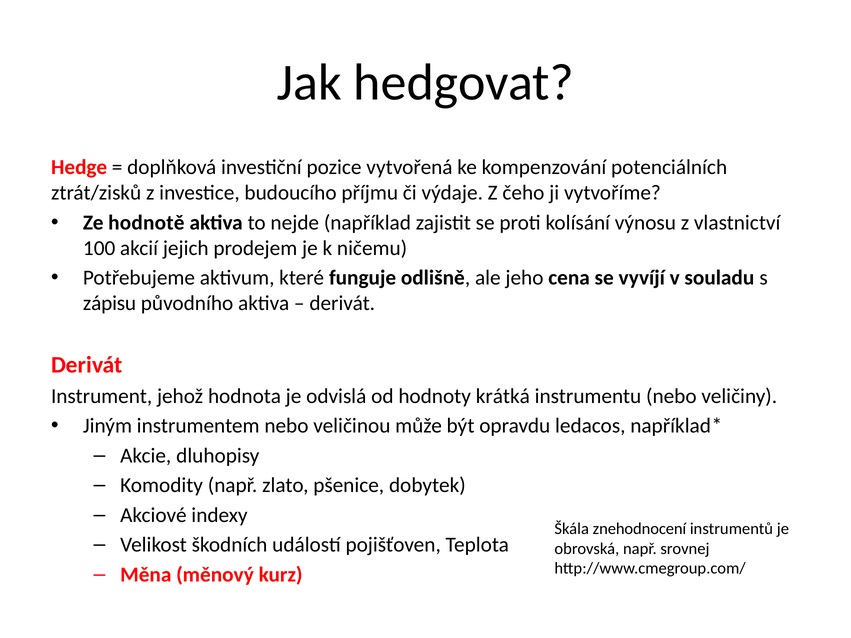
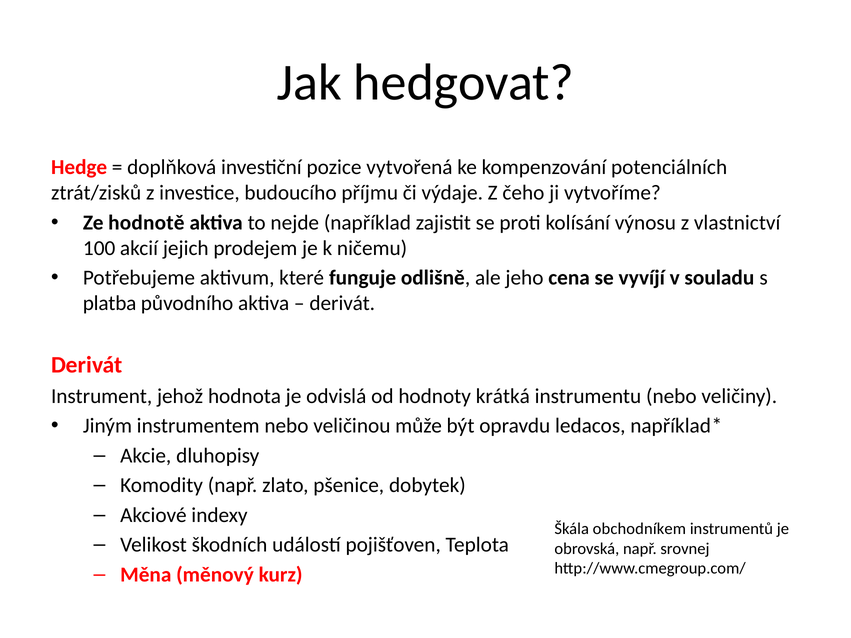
zápisu: zápisu -> platba
znehodnocení: znehodnocení -> obchodníkem
